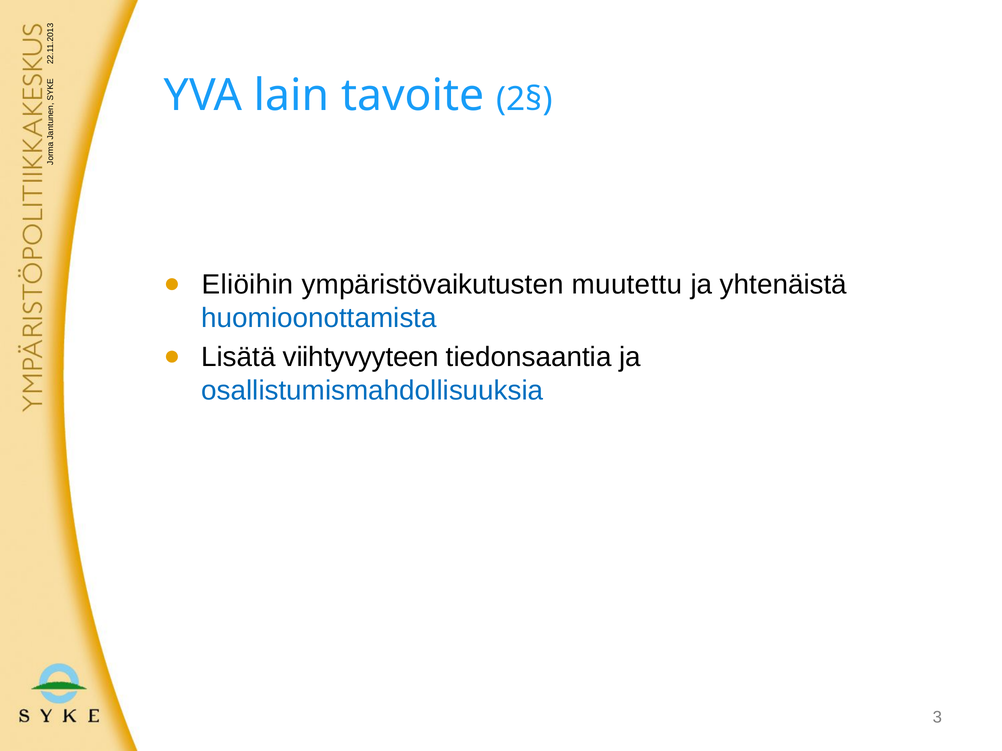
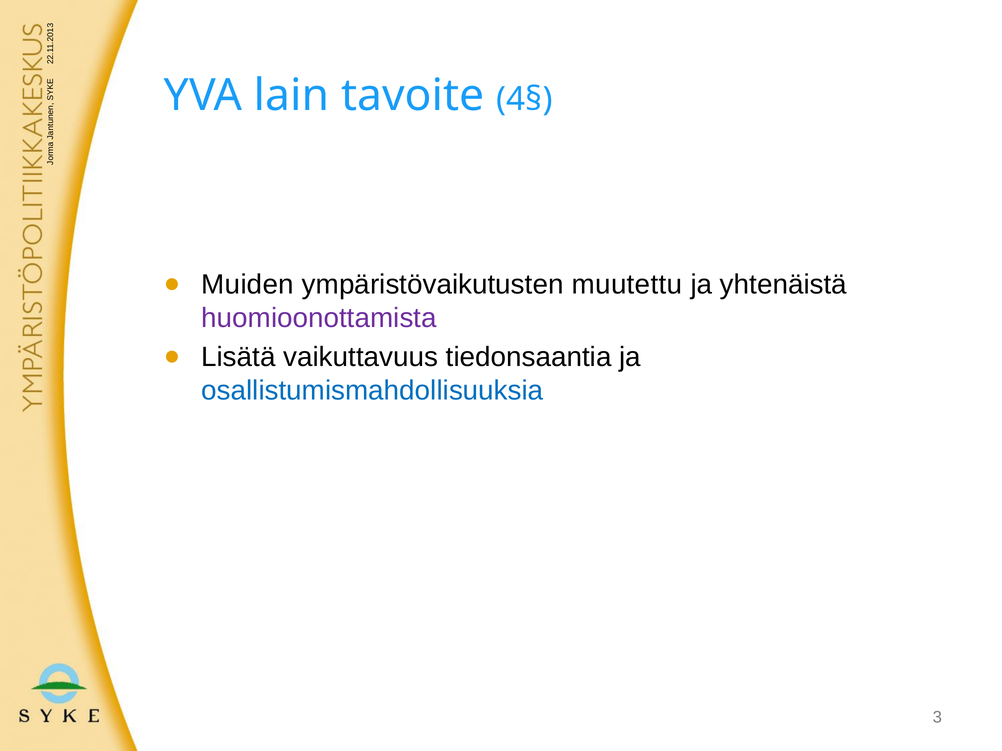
2§: 2§ -> 4§
Eliöihin: Eliöihin -> Muiden
huomioonottamista colour: blue -> purple
viihtyvyyteen: viihtyvyyteen -> vaikuttavuus
